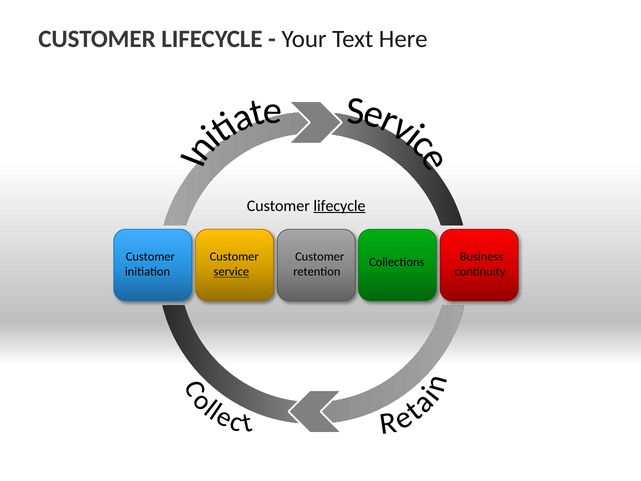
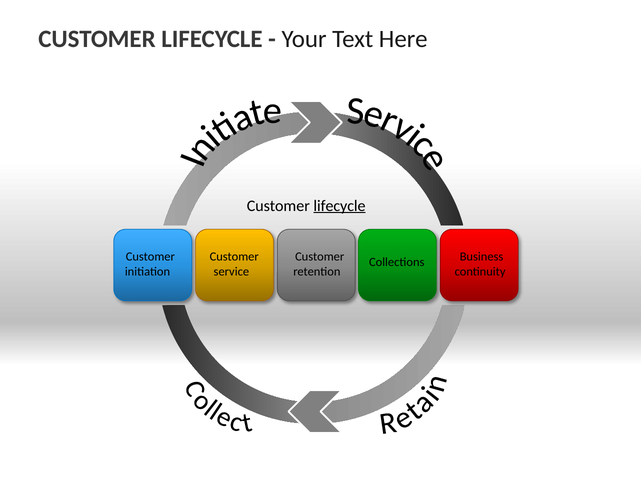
service underline: present -> none
